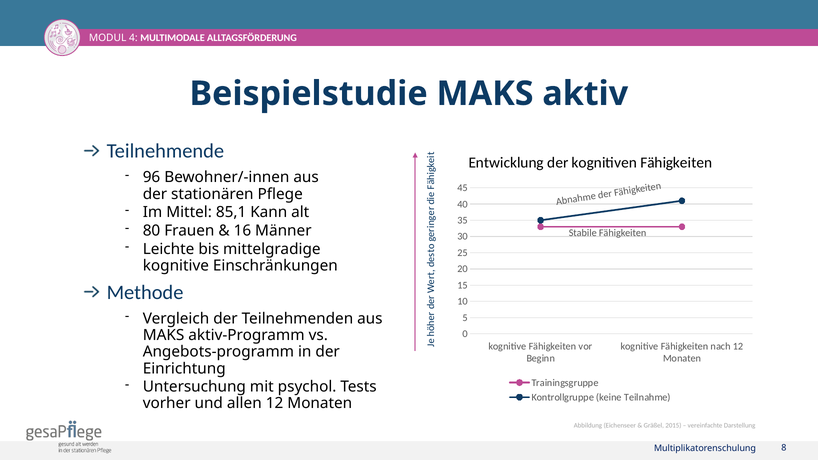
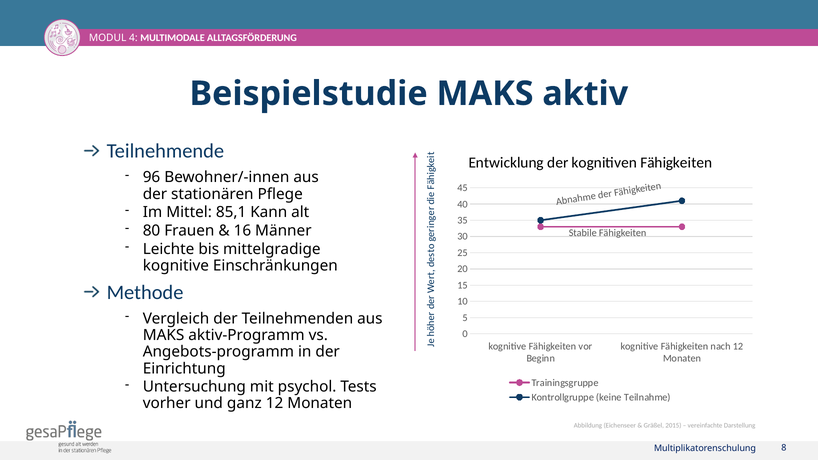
allen: allen -> ganz
